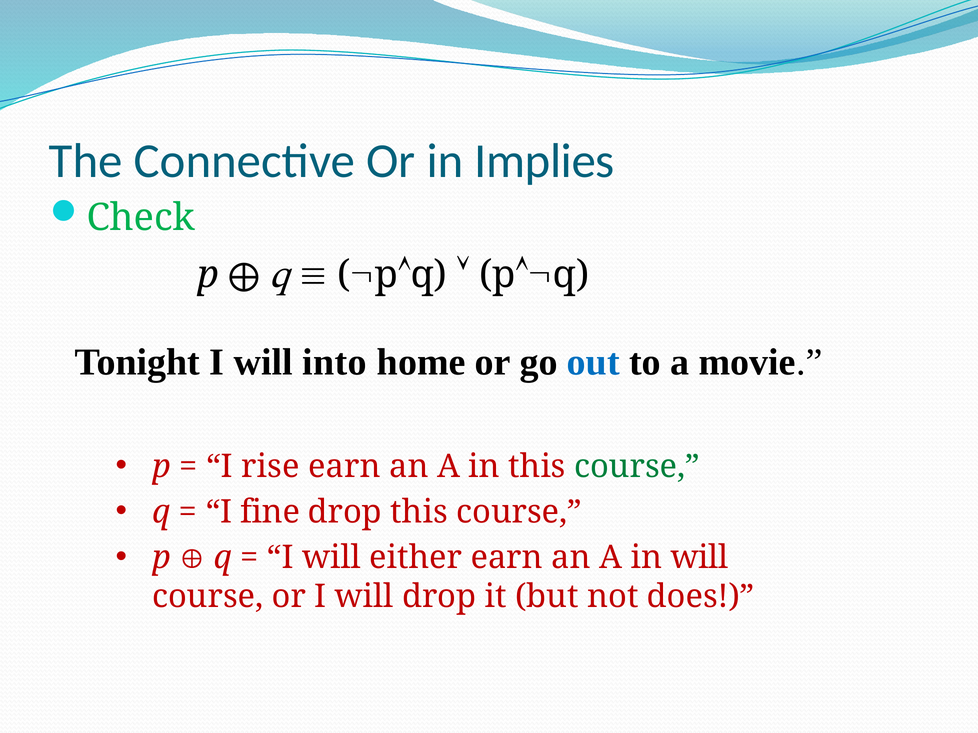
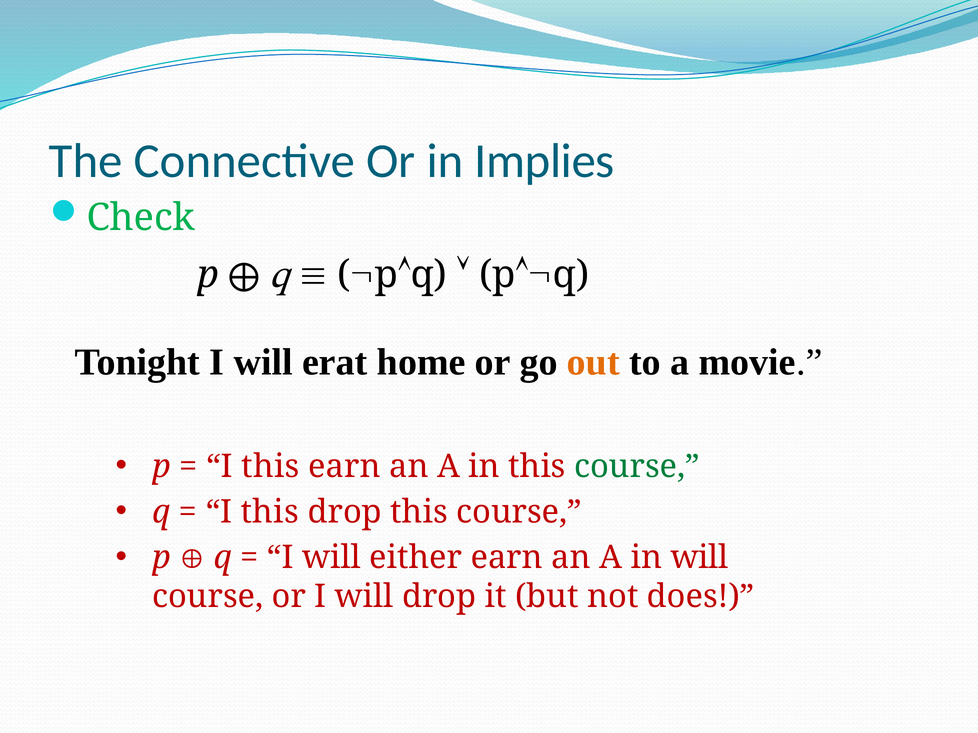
into: into -> erat
out colour: blue -> orange
rise at (270, 467): rise -> this
fine at (270, 512): fine -> this
